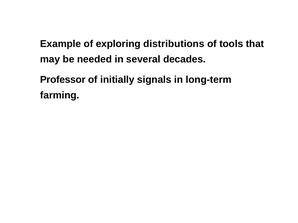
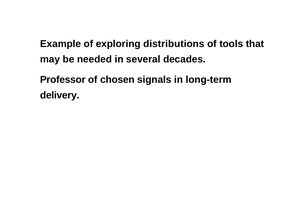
initially: initially -> chosen
farming: farming -> delivery
